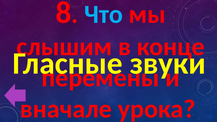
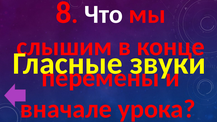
Что colour: light blue -> white
